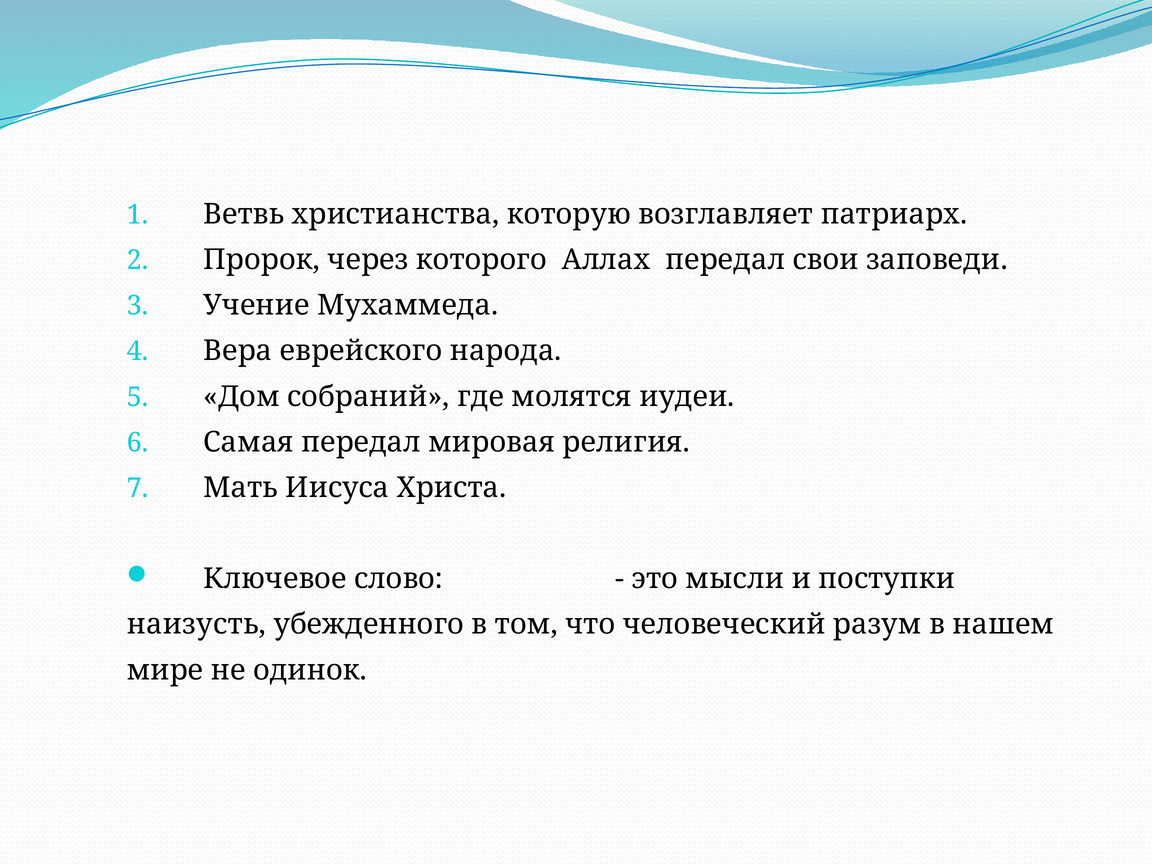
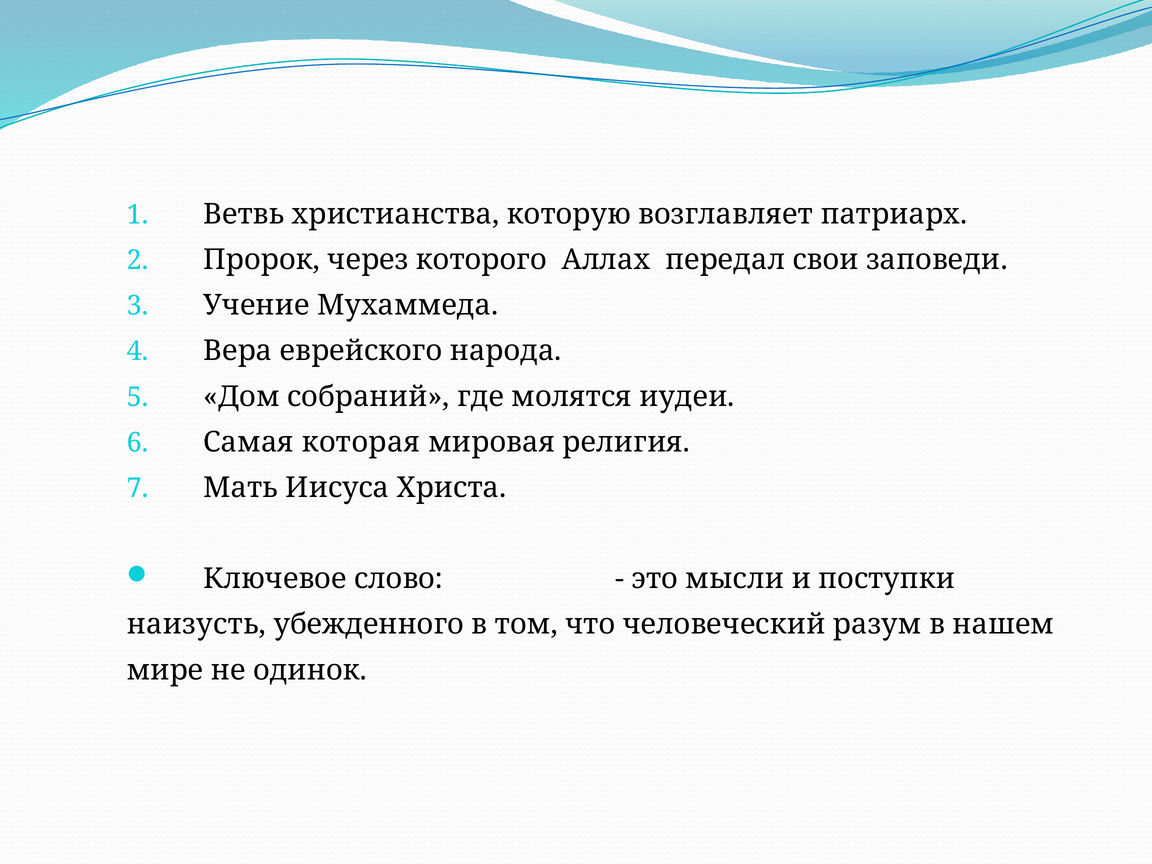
Самая передал: передал -> которая
